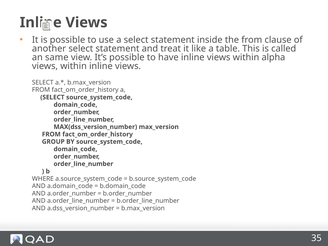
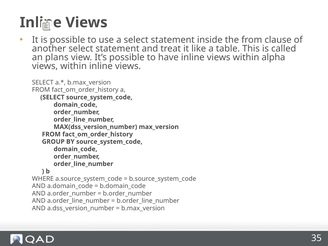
same: same -> plans
